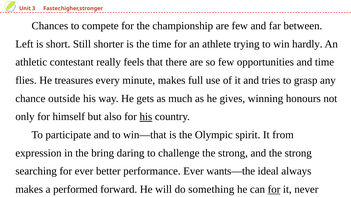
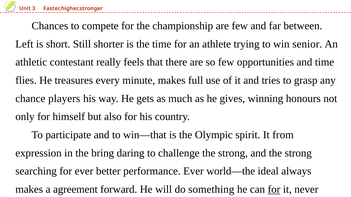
hardly: hardly -> senior
outside: outside -> players
his at (146, 117) underline: present -> none
wants—the: wants—the -> world—the
performed: performed -> agreement
